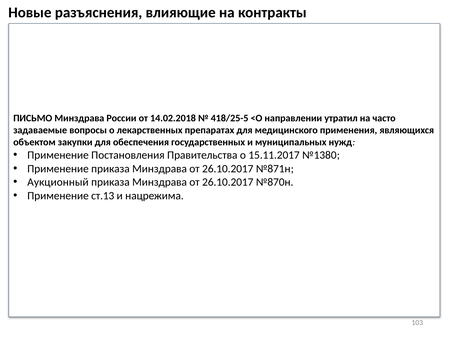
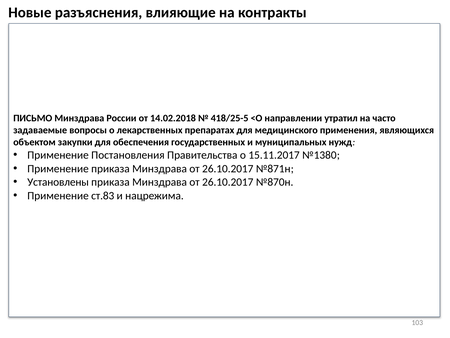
Аукционный: Аукционный -> Установлены
ст.13: ст.13 -> ст.83
